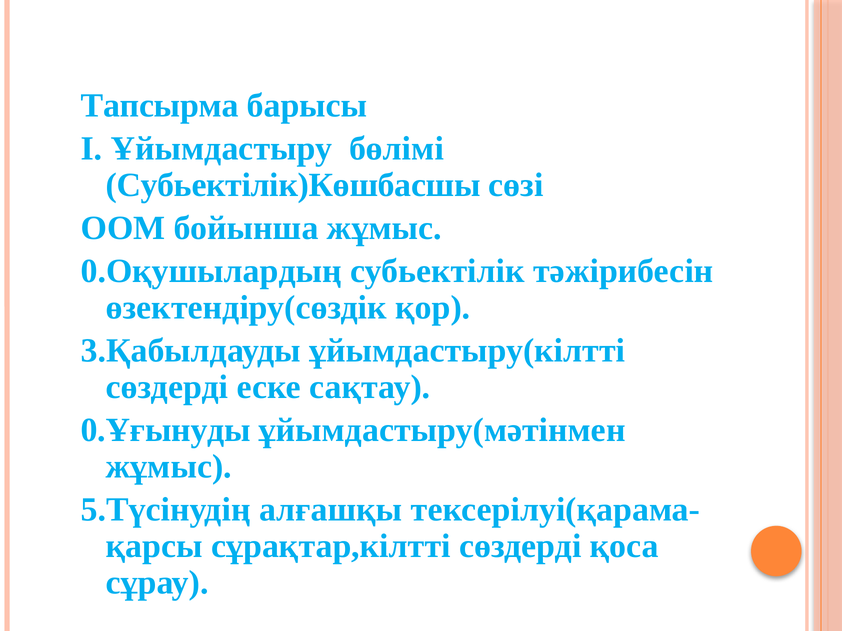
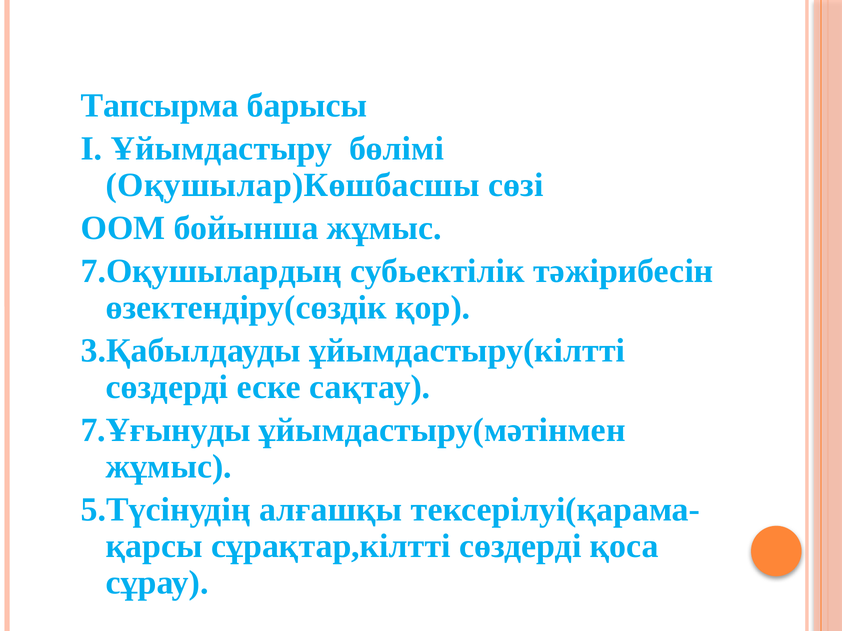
Субьектілік)Көшбасшы: Субьектілік)Көшбасшы -> Оқушылар)Көшбасшы
0.Оқушылардың: 0.Оқушылардың -> 7.Оқушылардың
0.Ұғынуды: 0.Ұғынуды -> 7.Ұғынуды
